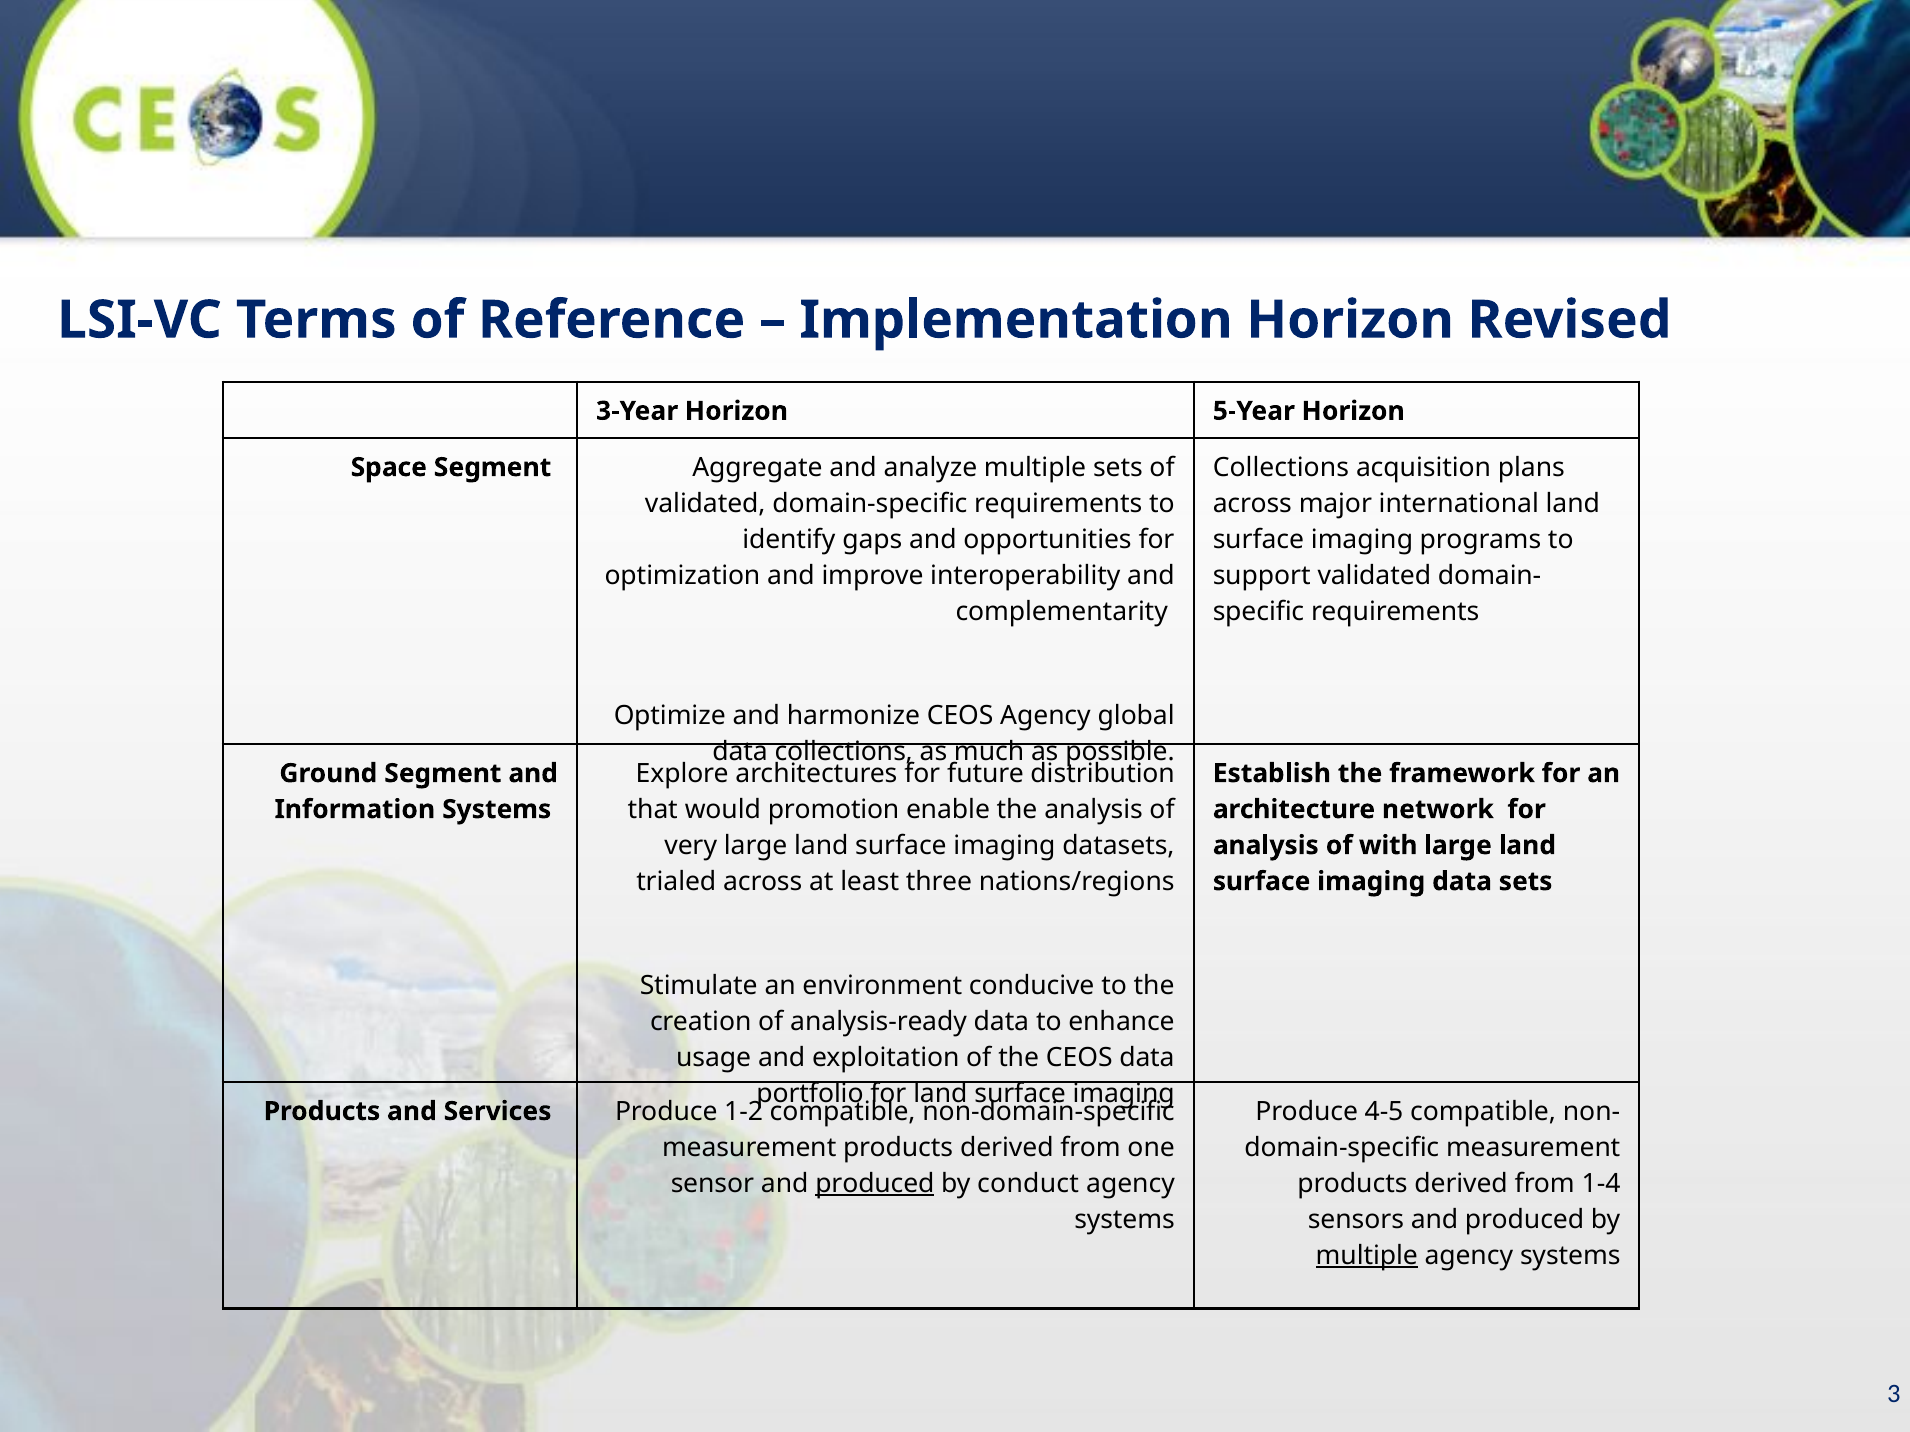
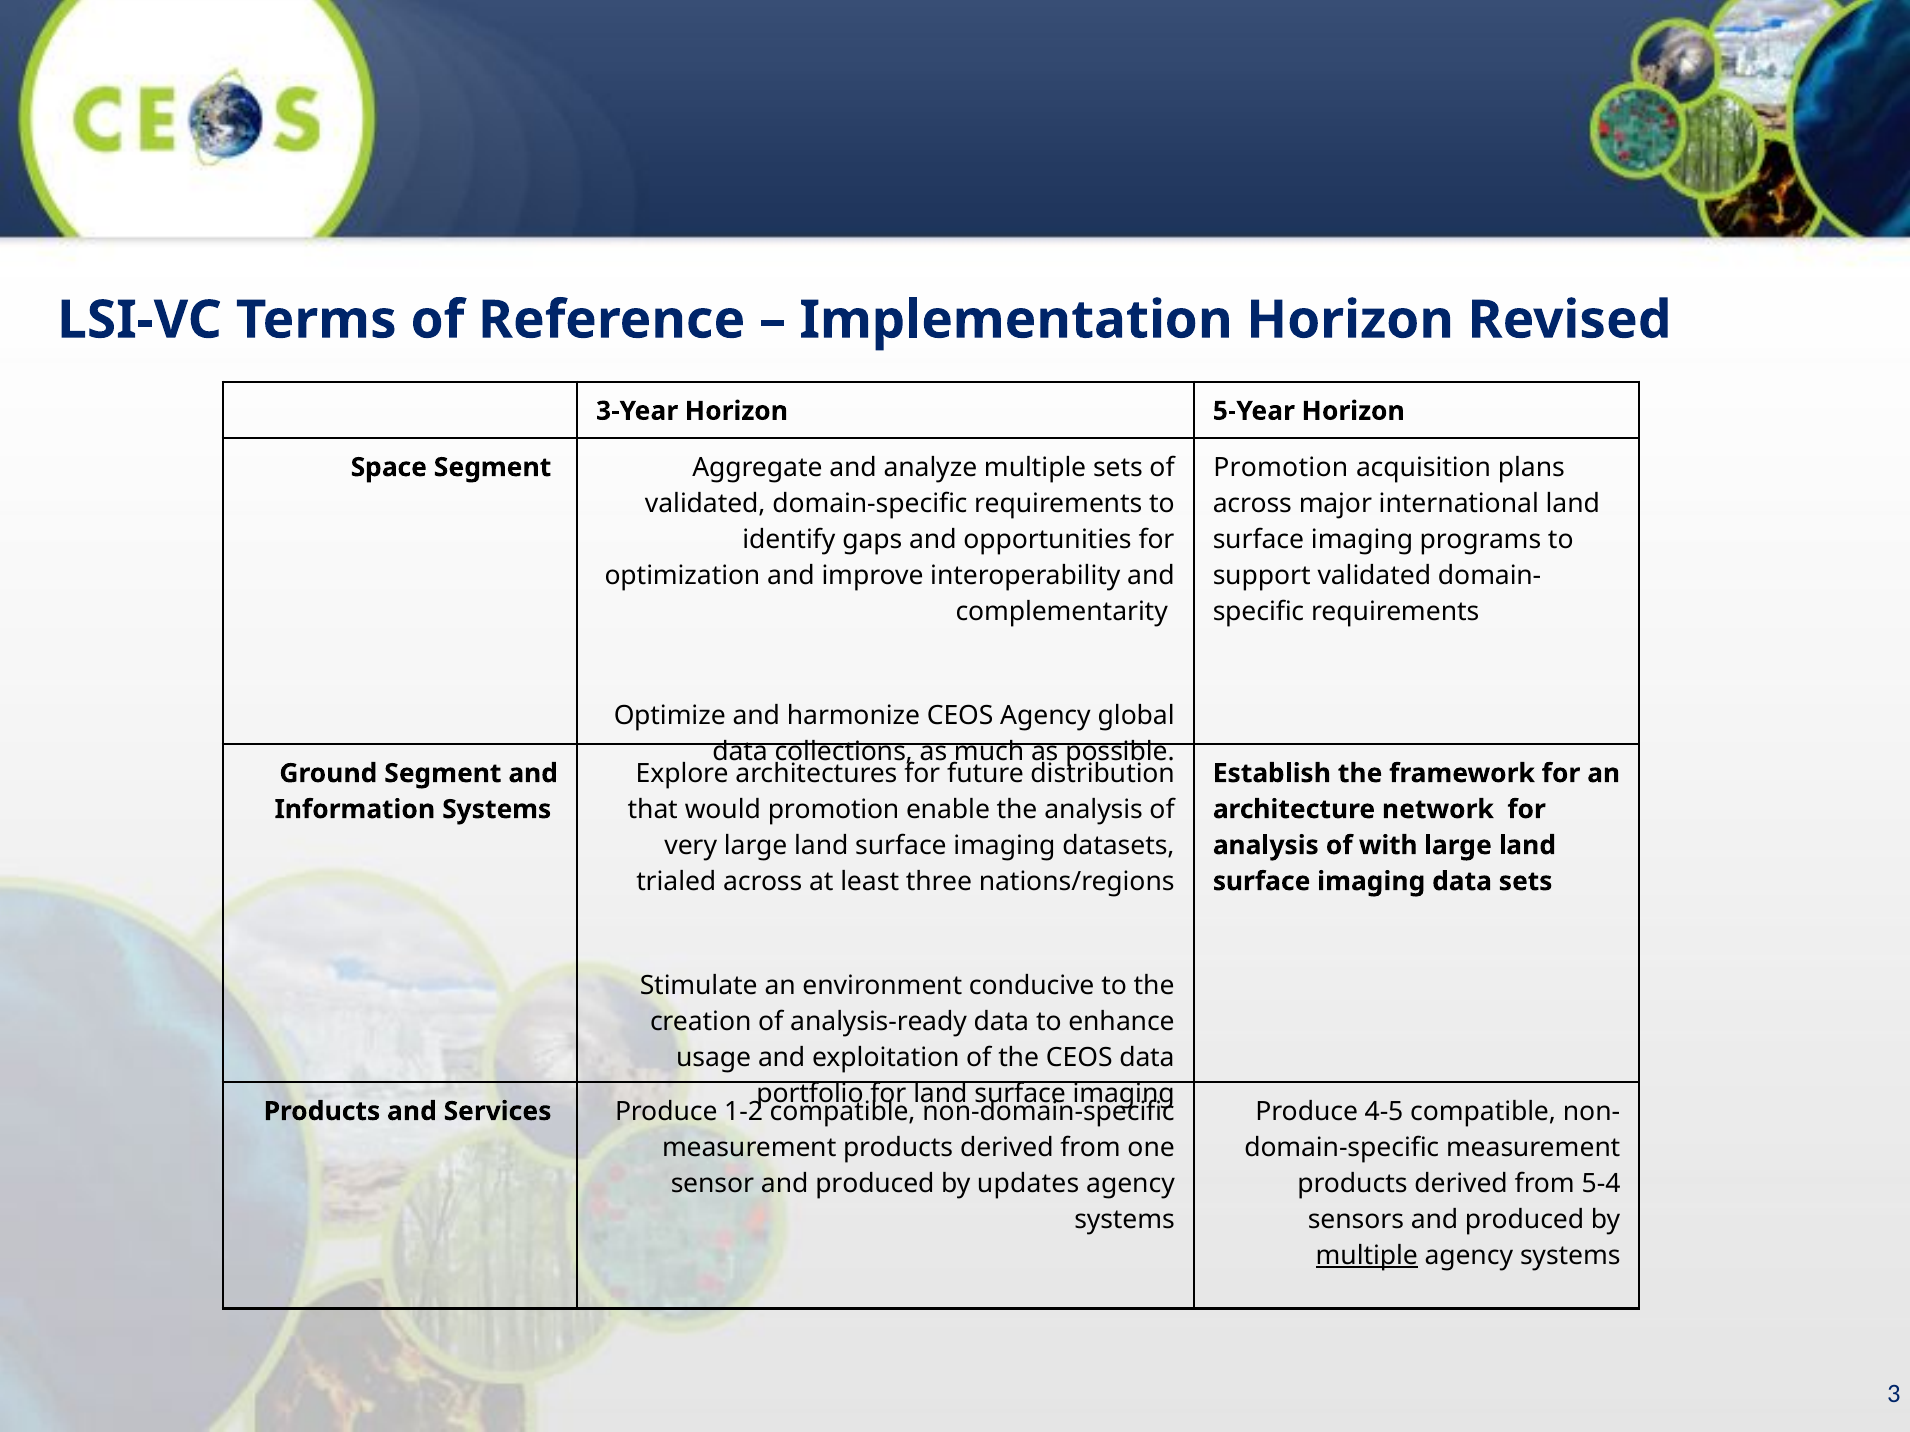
Collections at (1281, 468): Collections -> Promotion
produced at (875, 1184) underline: present -> none
conduct: conduct -> updates
1-4: 1-4 -> 5-4
